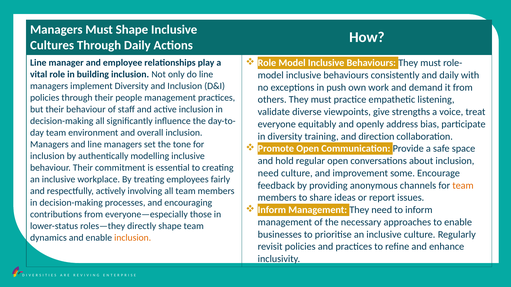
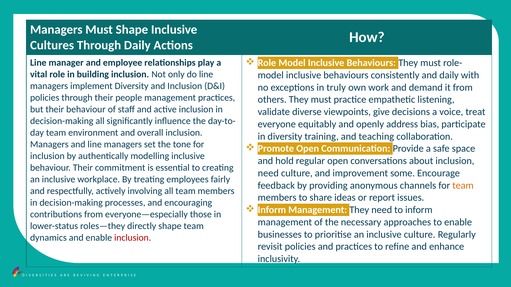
push: push -> truly
strengths: strengths -> decisions
direction: direction -> teaching
inclusion at (133, 238) colour: orange -> red
